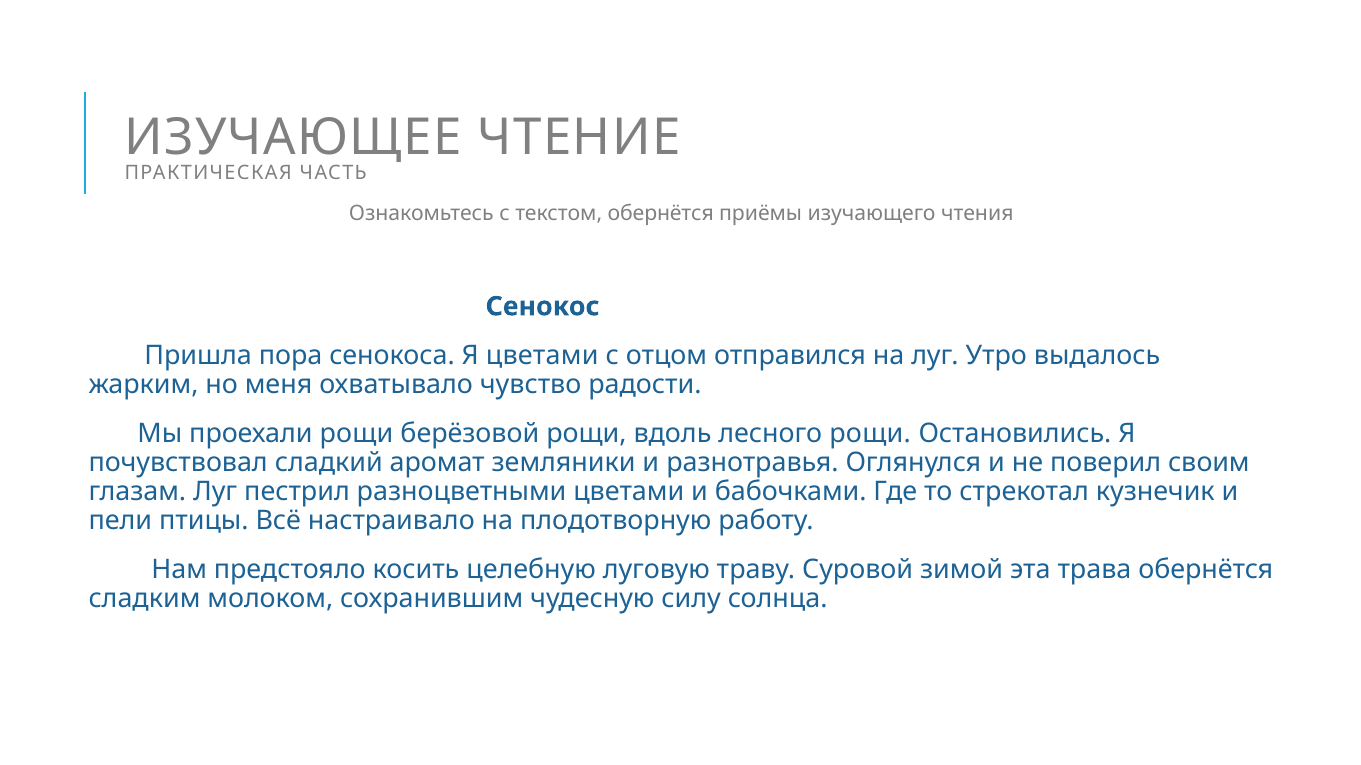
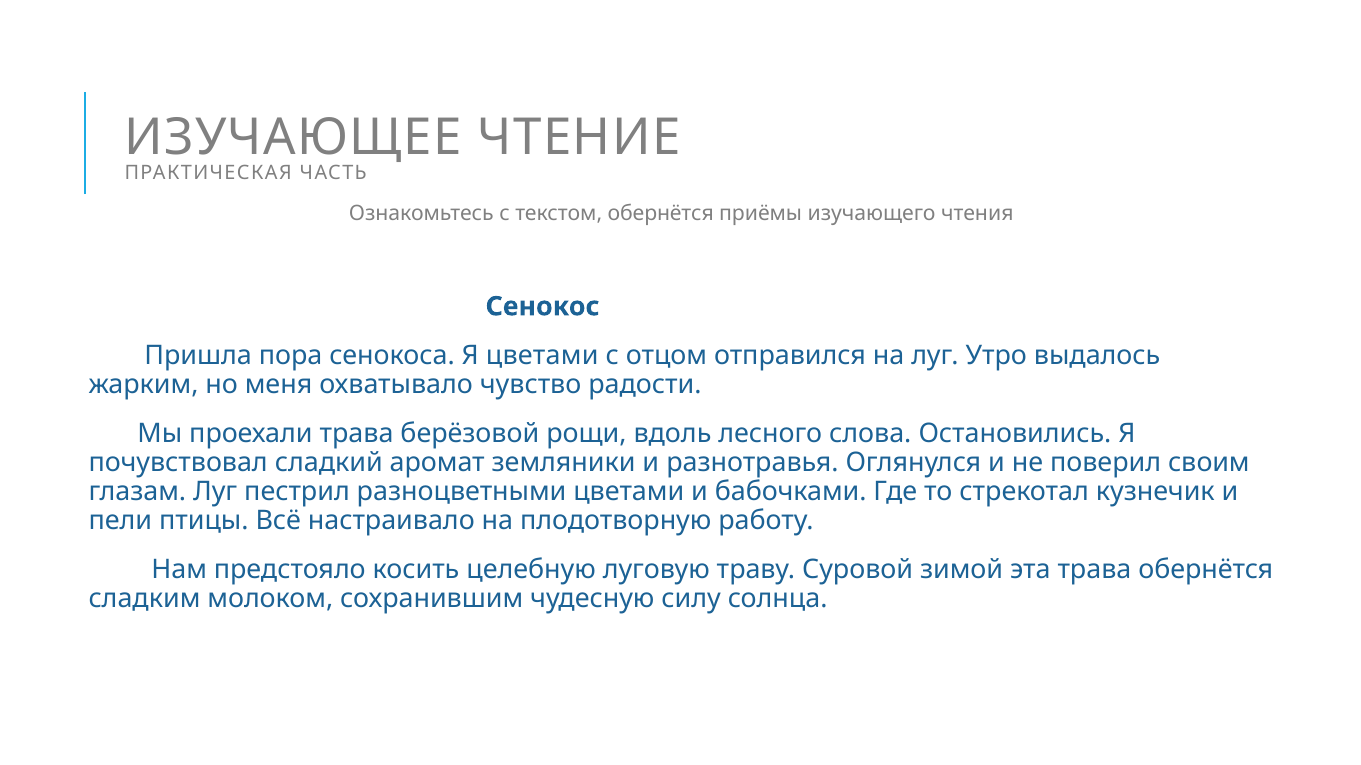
проехали рощи: рощи -> трава
лесного рощи: рощи -> слова
